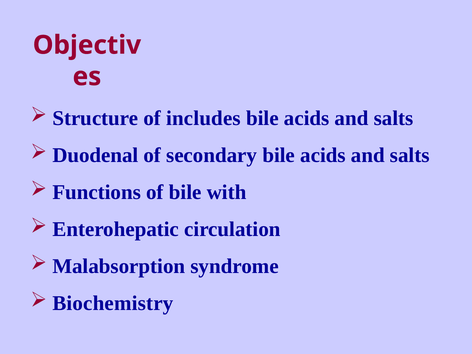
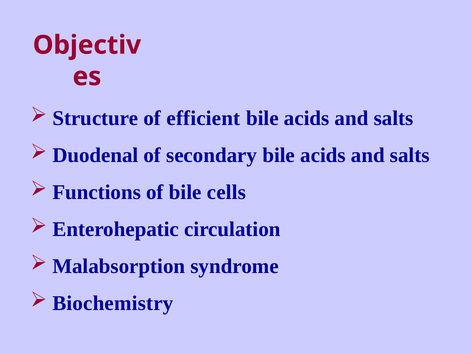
includes: includes -> efficient
with: with -> cells
